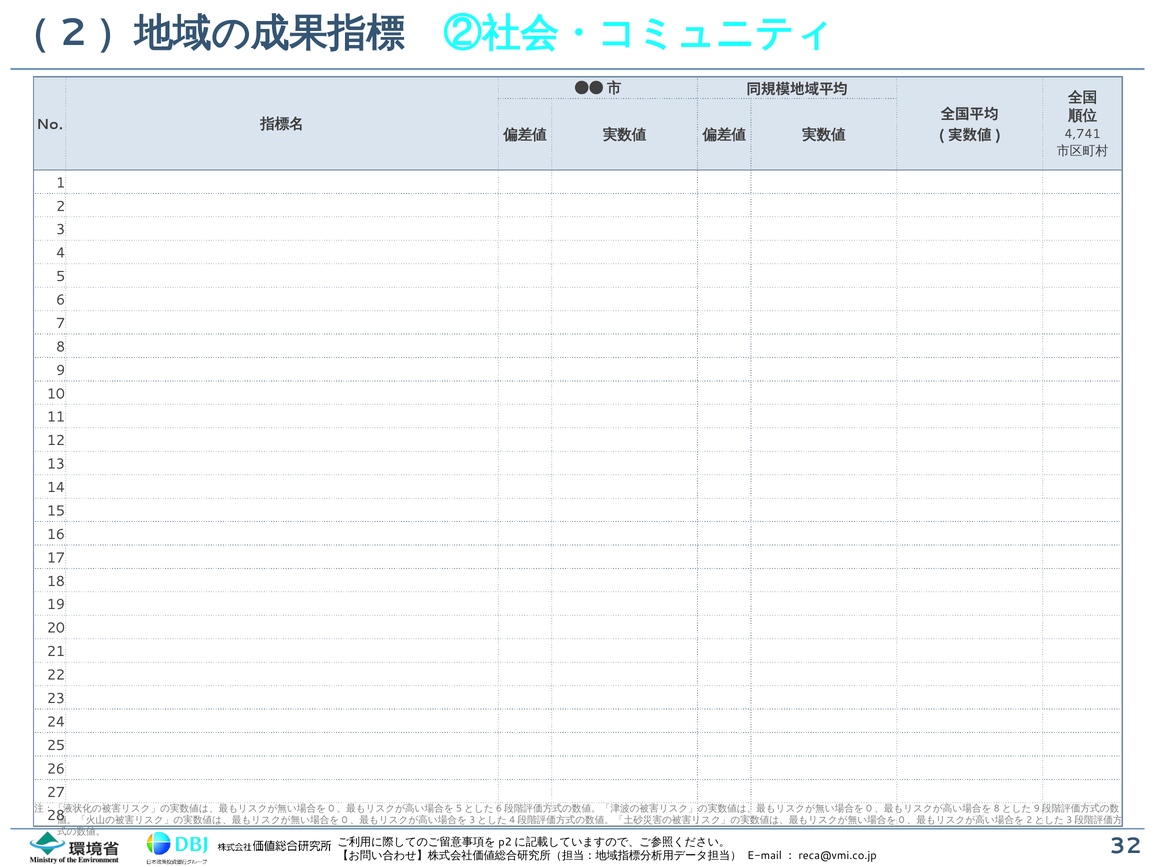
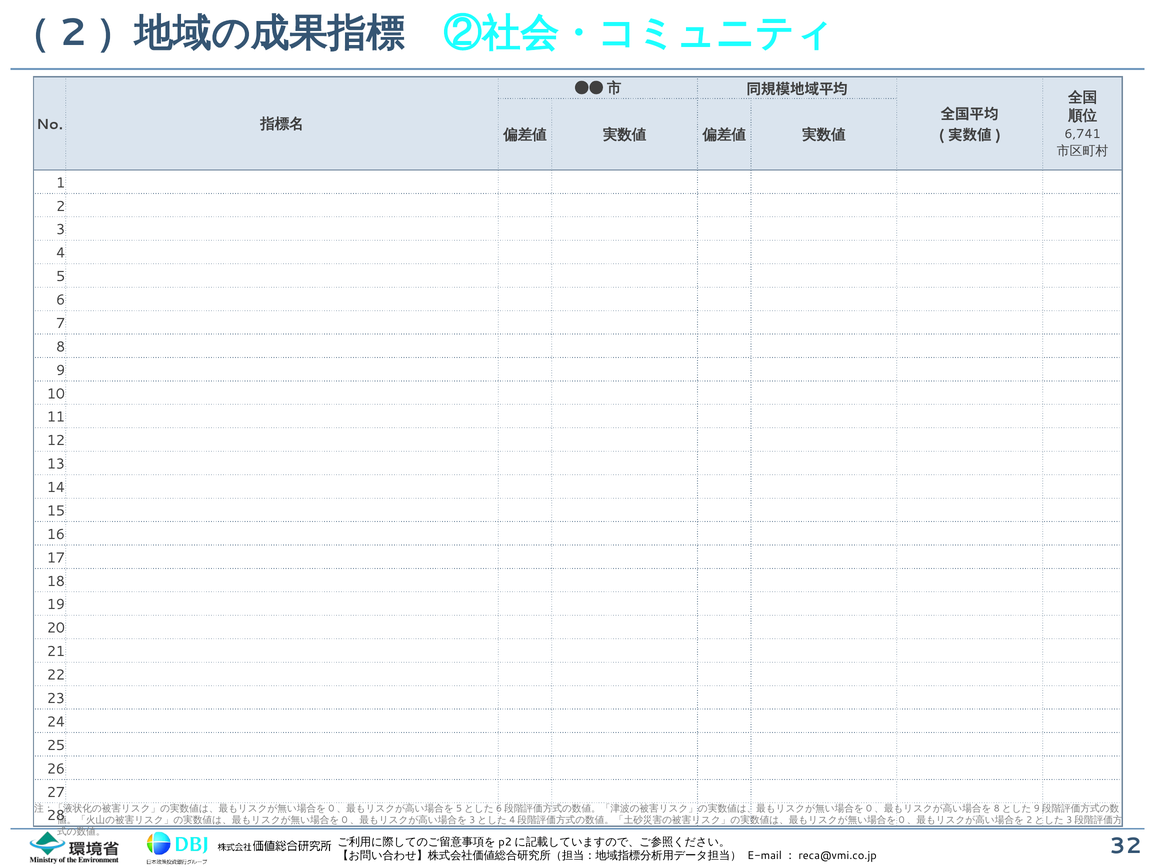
4,741: 4,741 -> 6,741
